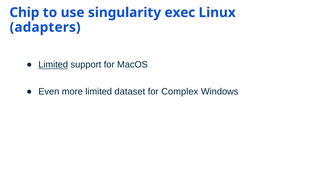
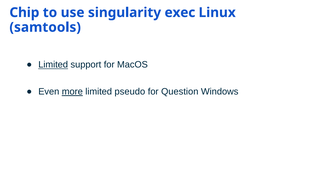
adapters: adapters -> samtools
more underline: none -> present
dataset: dataset -> pseudo
Complex: Complex -> Question
